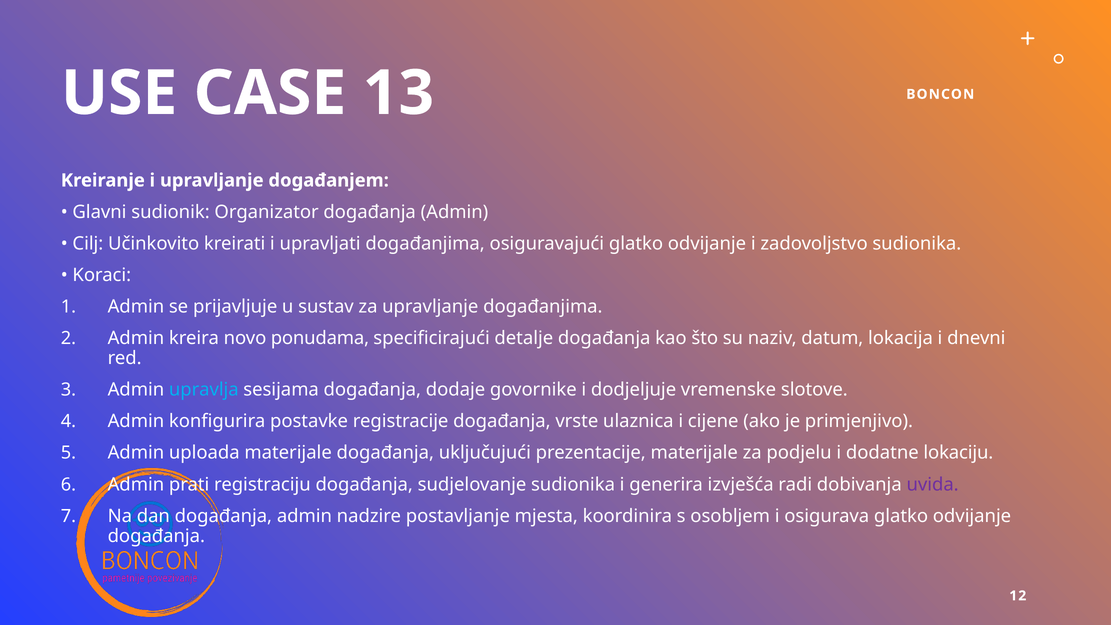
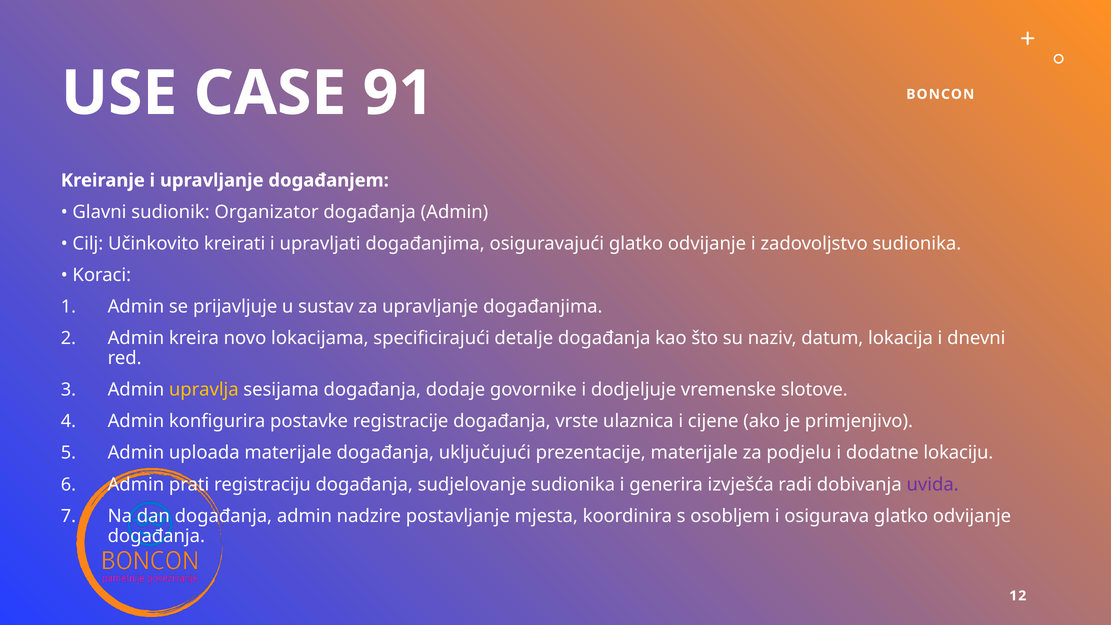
13: 13 -> 91
ponudama: ponudama -> lokacijama
upravlja colour: light blue -> yellow
